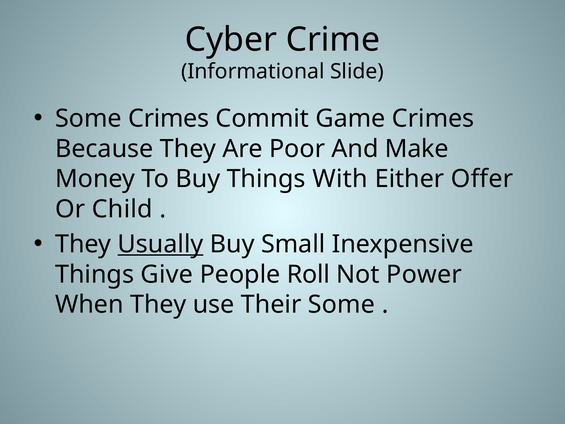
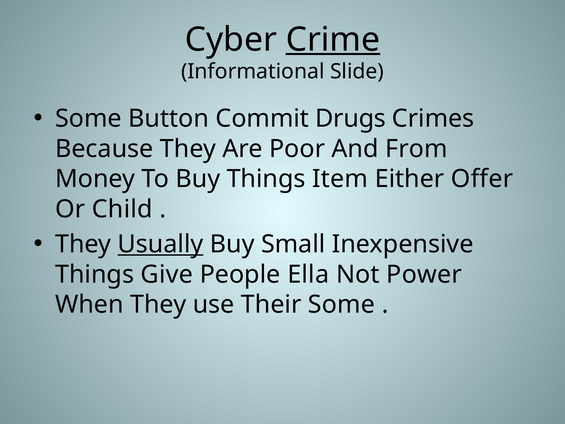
Crime underline: none -> present
Some Crimes: Crimes -> Button
Game: Game -> Drugs
Make: Make -> From
With: With -> Item
Roll: Roll -> Ella
